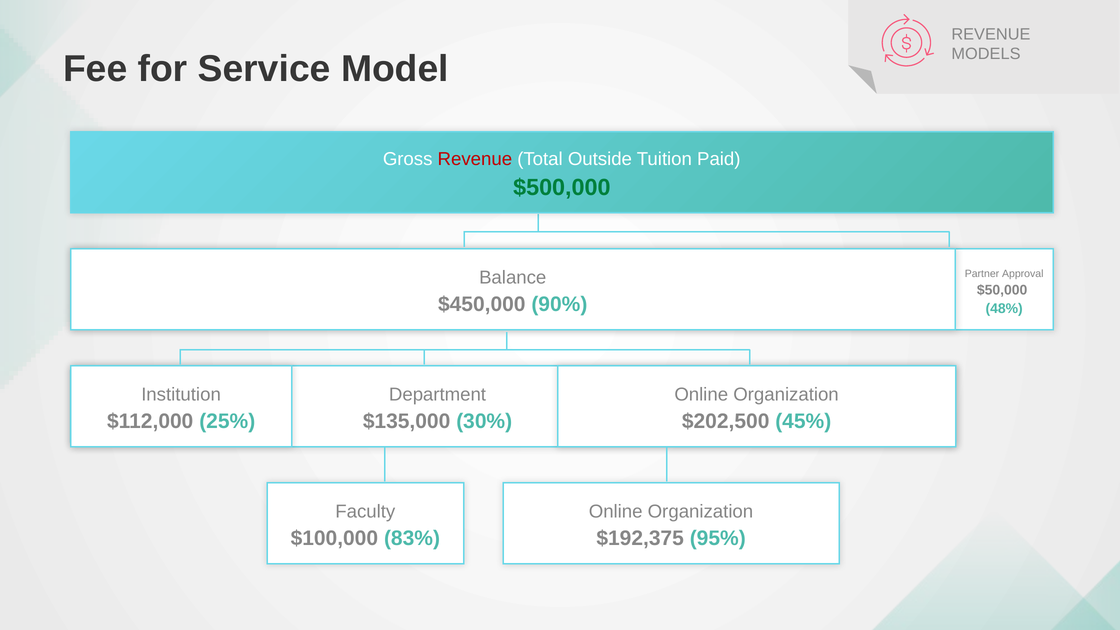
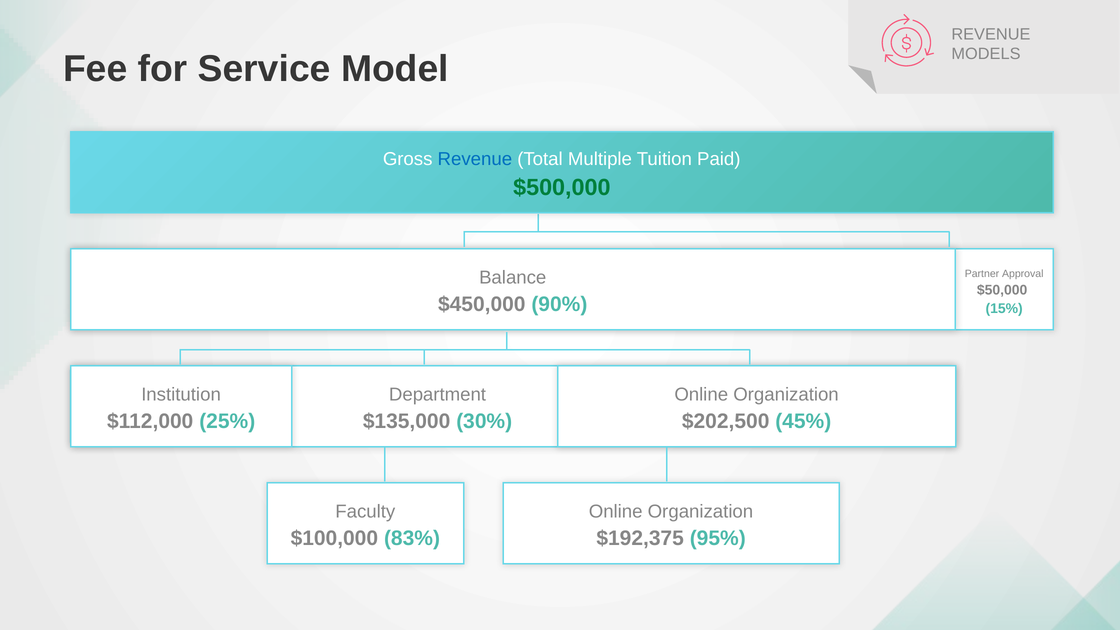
Revenue at (475, 159) colour: red -> blue
Outside: Outside -> Multiple
48%: 48% -> 15%
